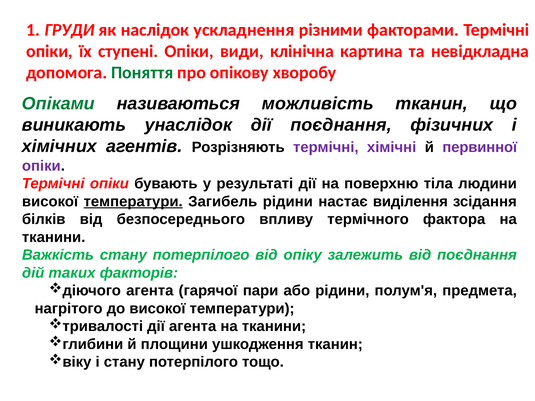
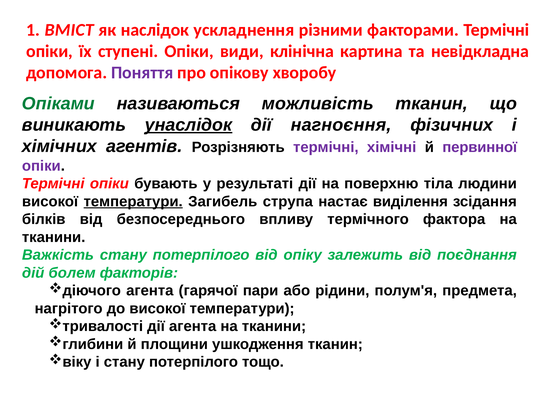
ГРУДИ: ГРУДИ -> ВМІСТ
Поняття colour: green -> purple
унаслідок underline: none -> present
дії поєднання: поєднання -> нагноєння
Загибель рідини: рідини -> струпа
таких: таких -> болем
